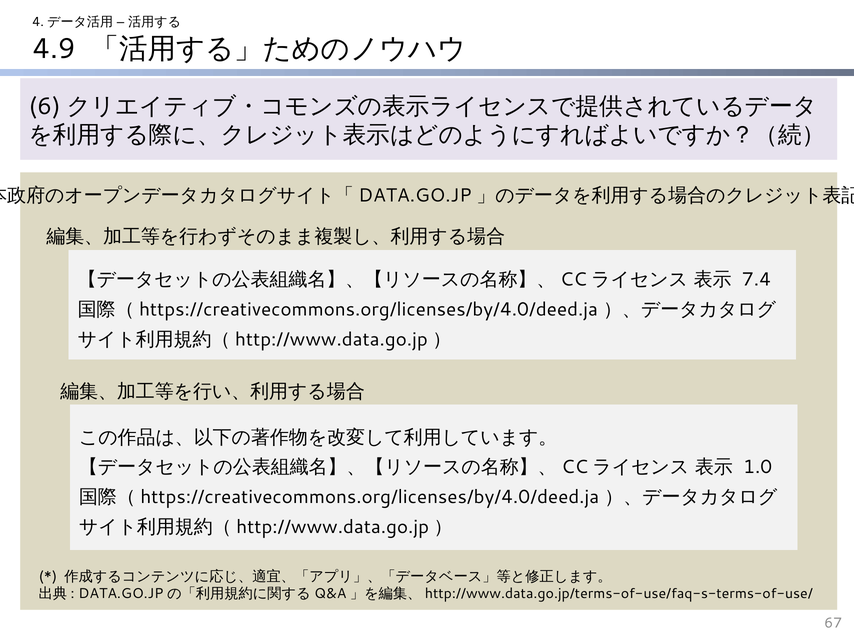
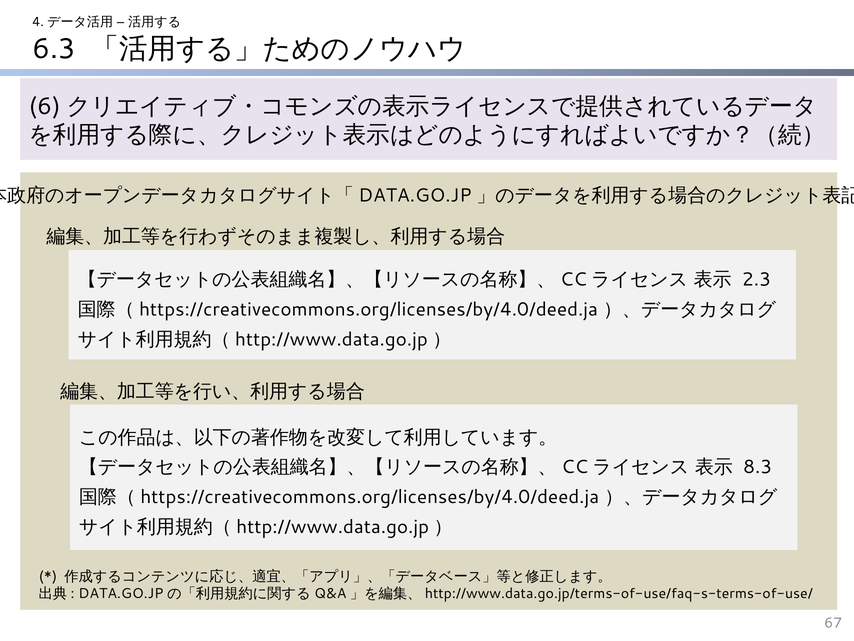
4.9: 4.9 -> 6.3
7.4: 7.4 -> 2.3
1.0: 1.0 -> 8.3
